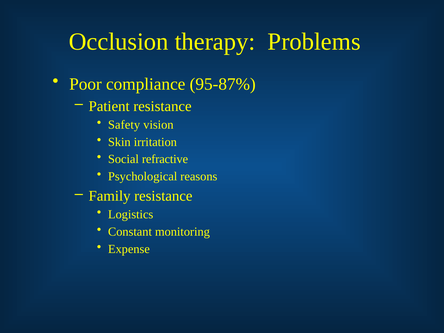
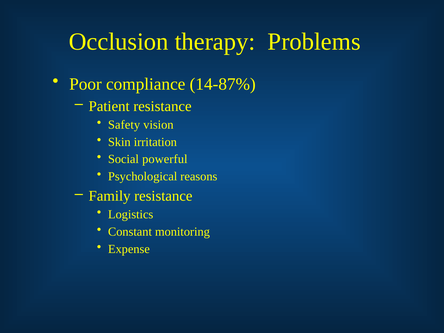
95-87%: 95-87% -> 14-87%
refractive: refractive -> powerful
